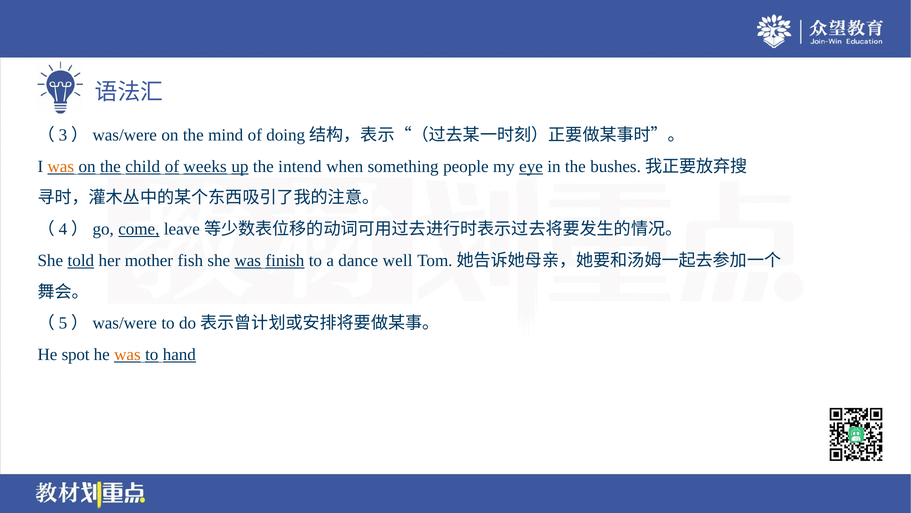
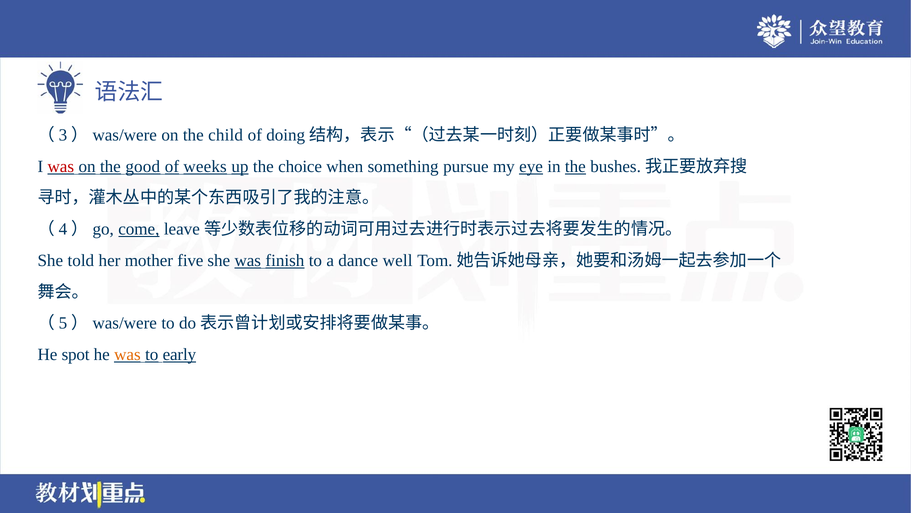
mind: mind -> child
was at (61, 166) colour: orange -> red
child: child -> good
intend: intend -> choice
people: people -> pursue
the at (575, 166) underline: none -> present
told underline: present -> none
fish: fish -> five
hand: hand -> early
